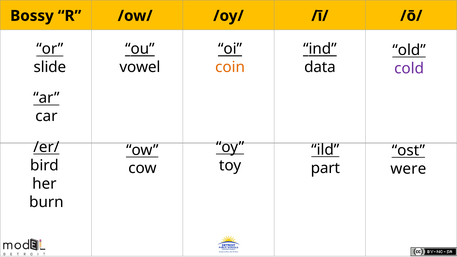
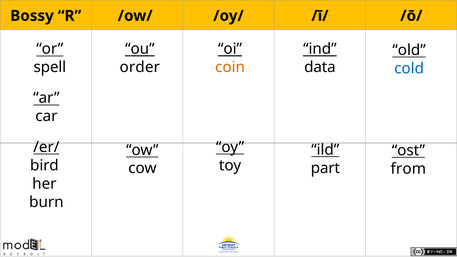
slide: slide -> spell
vowel: vowel -> order
cold colour: purple -> blue
were: were -> from
